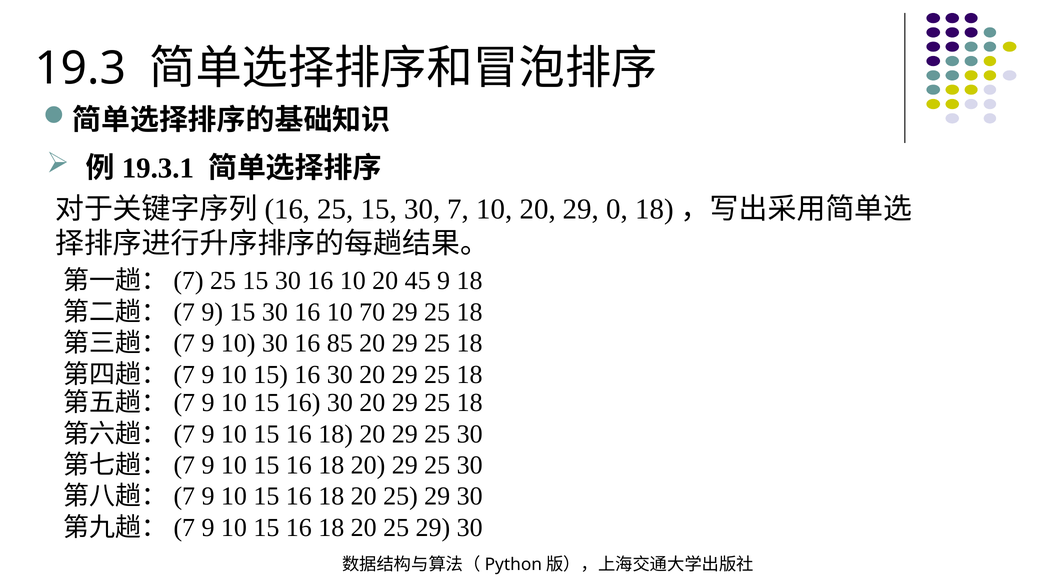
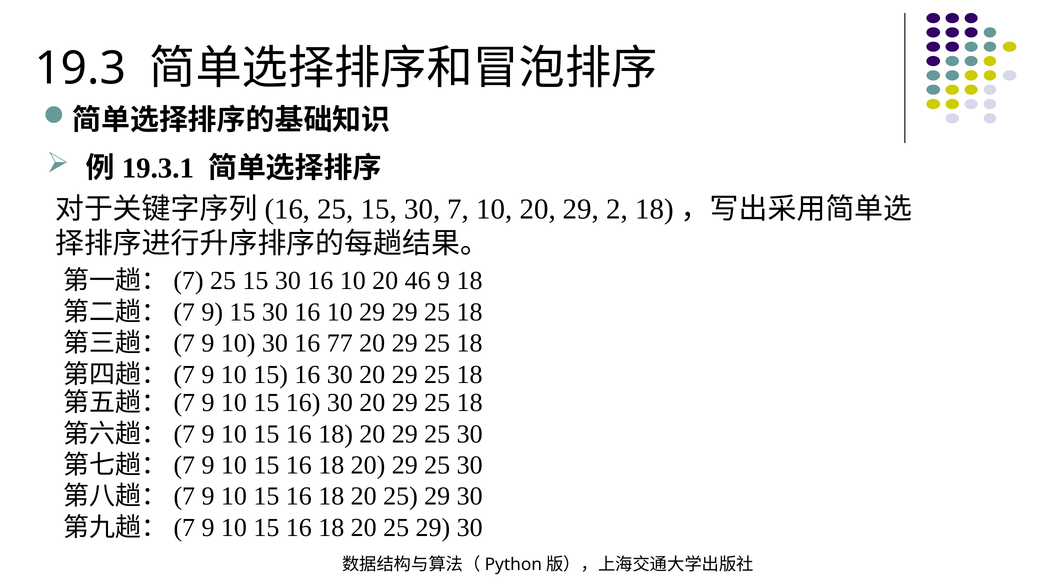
0: 0 -> 2
45: 45 -> 46
10 70: 70 -> 29
85: 85 -> 77
